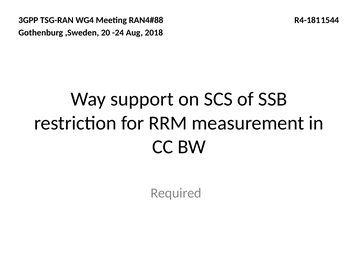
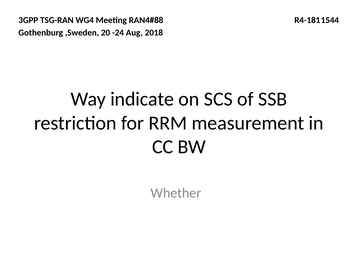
support: support -> indicate
Required: Required -> Whether
